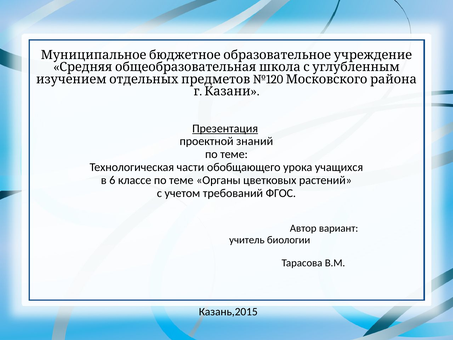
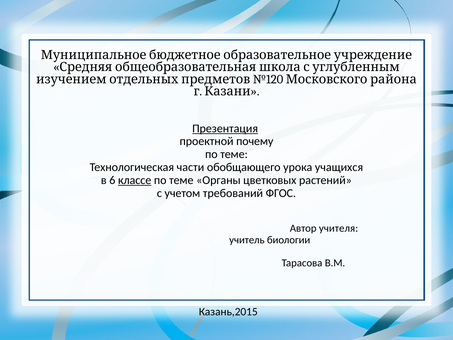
знаний: знаний -> почему
классе underline: none -> present
вариант: вариант -> учителя
